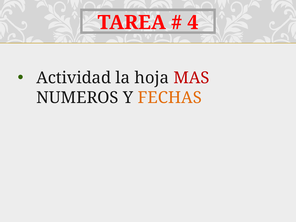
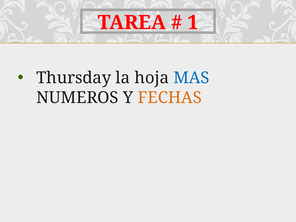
4: 4 -> 1
Actividad: Actividad -> Thursday
MAS colour: red -> blue
